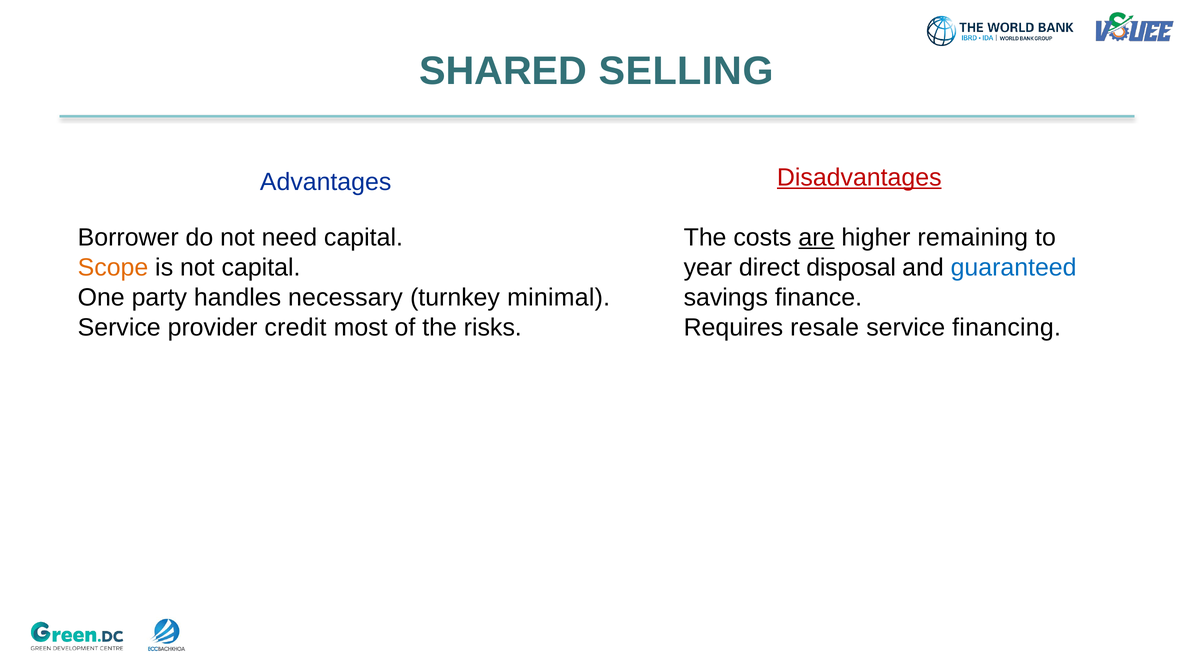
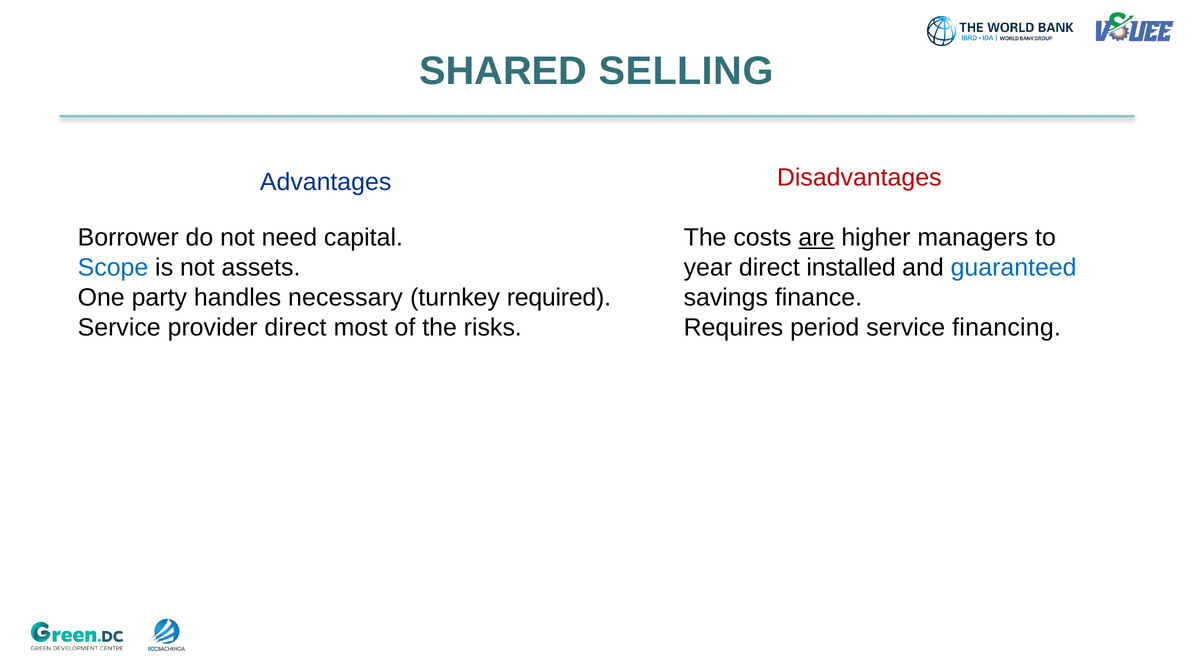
Disadvantages underline: present -> none
remaining: remaining -> managers
Scope colour: orange -> blue
not capital: capital -> assets
disposal: disposal -> installed
minimal: minimal -> required
provider credit: credit -> direct
resale: resale -> period
